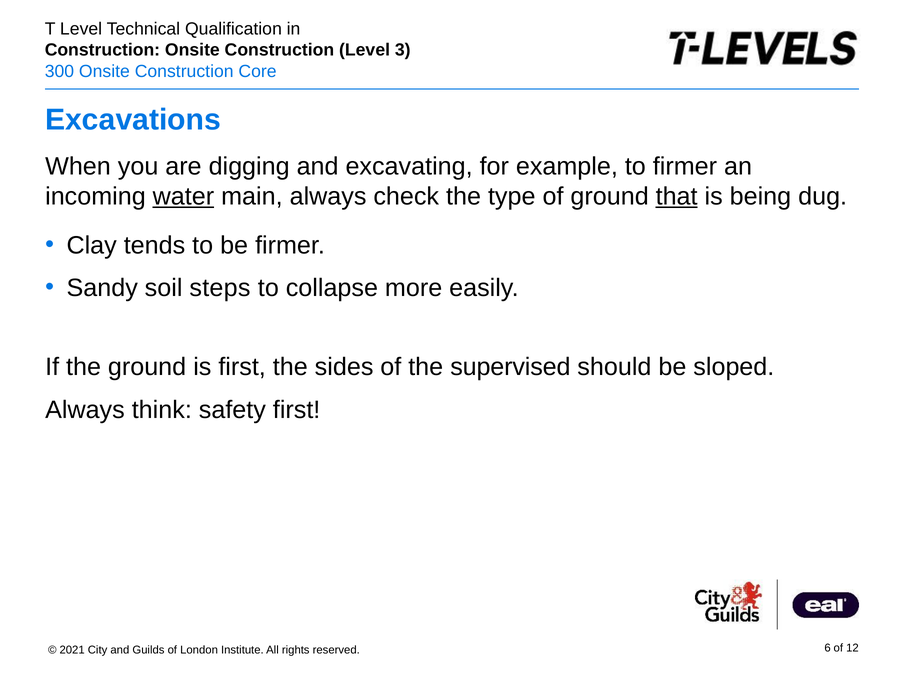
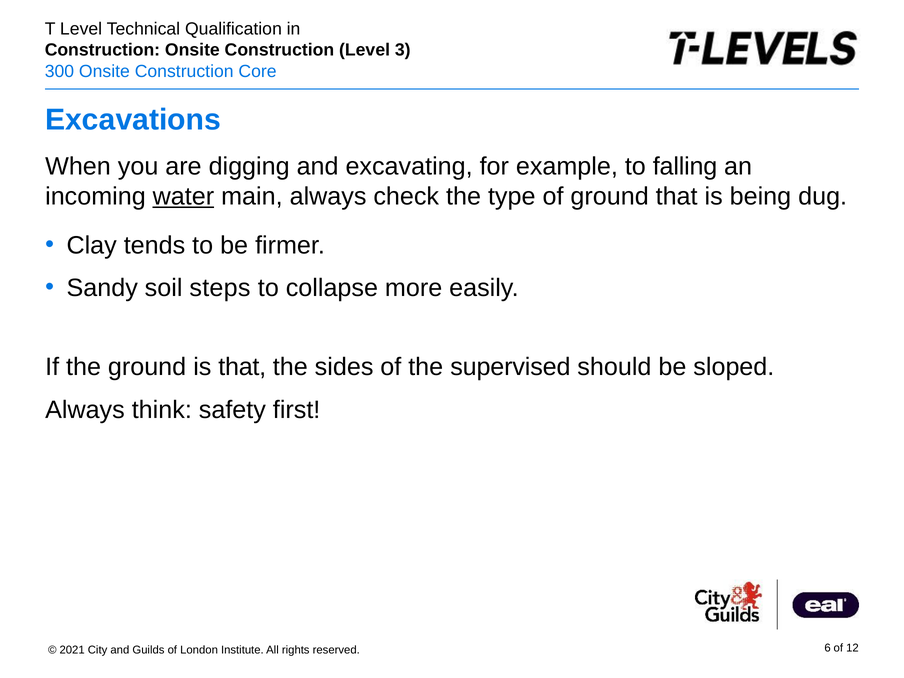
to firmer: firmer -> falling
that at (677, 196) underline: present -> none
is first: first -> that
